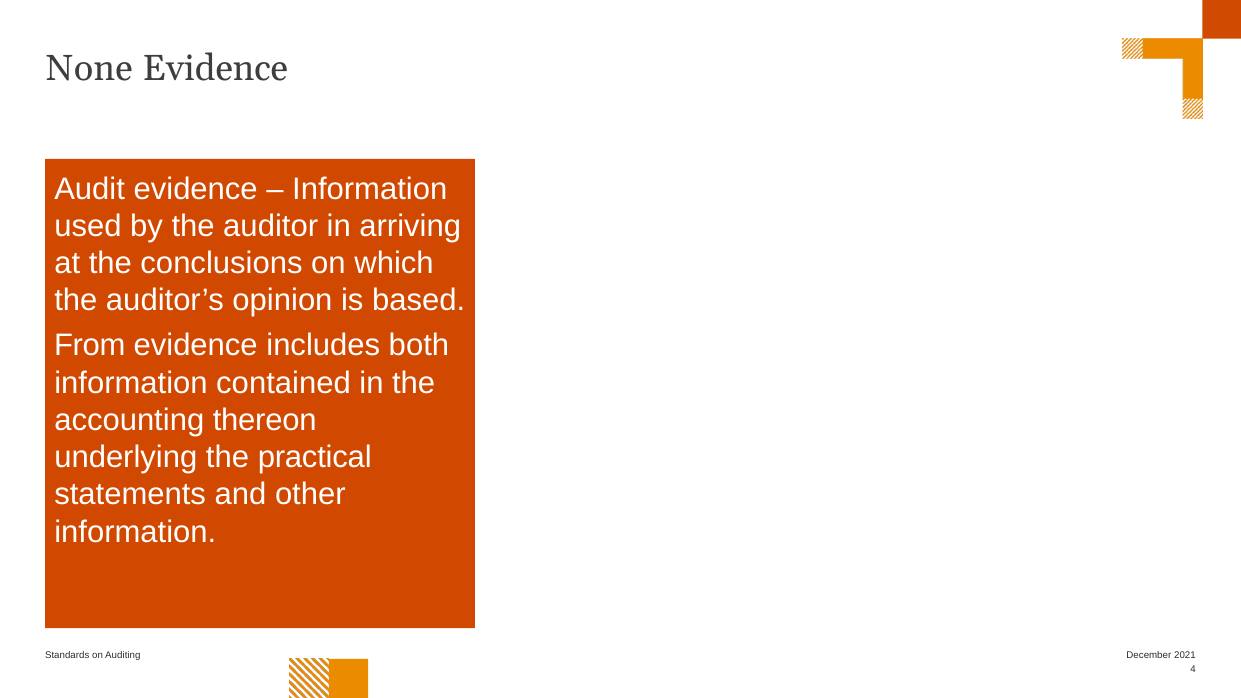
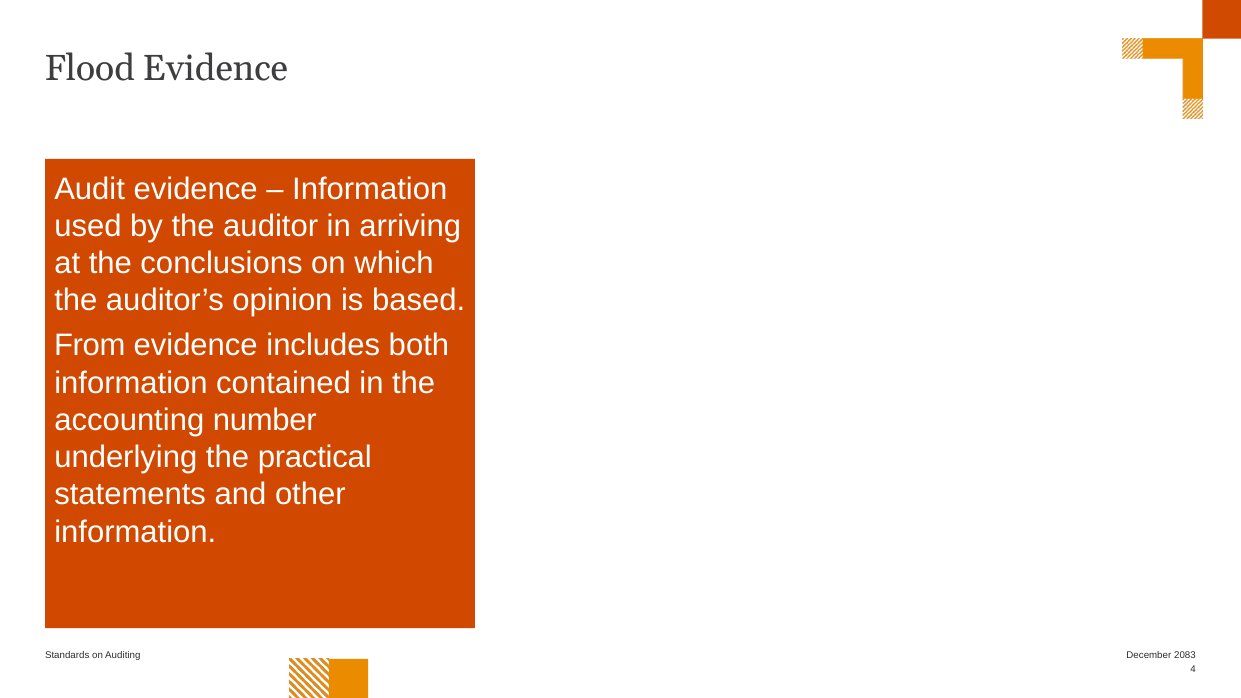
None: None -> Flood
thereon: thereon -> number
2021: 2021 -> 2083
